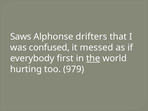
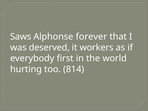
drifters: drifters -> forever
confused: confused -> deserved
messed: messed -> workers
the underline: present -> none
979: 979 -> 814
